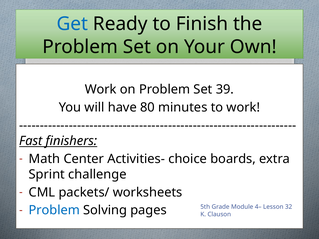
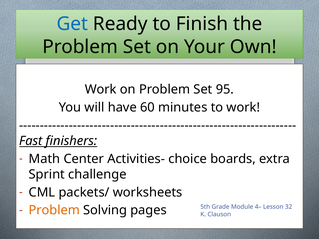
39: 39 -> 95
80: 80 -> 60
Problem at (54, 210) colour: blue -> orange
